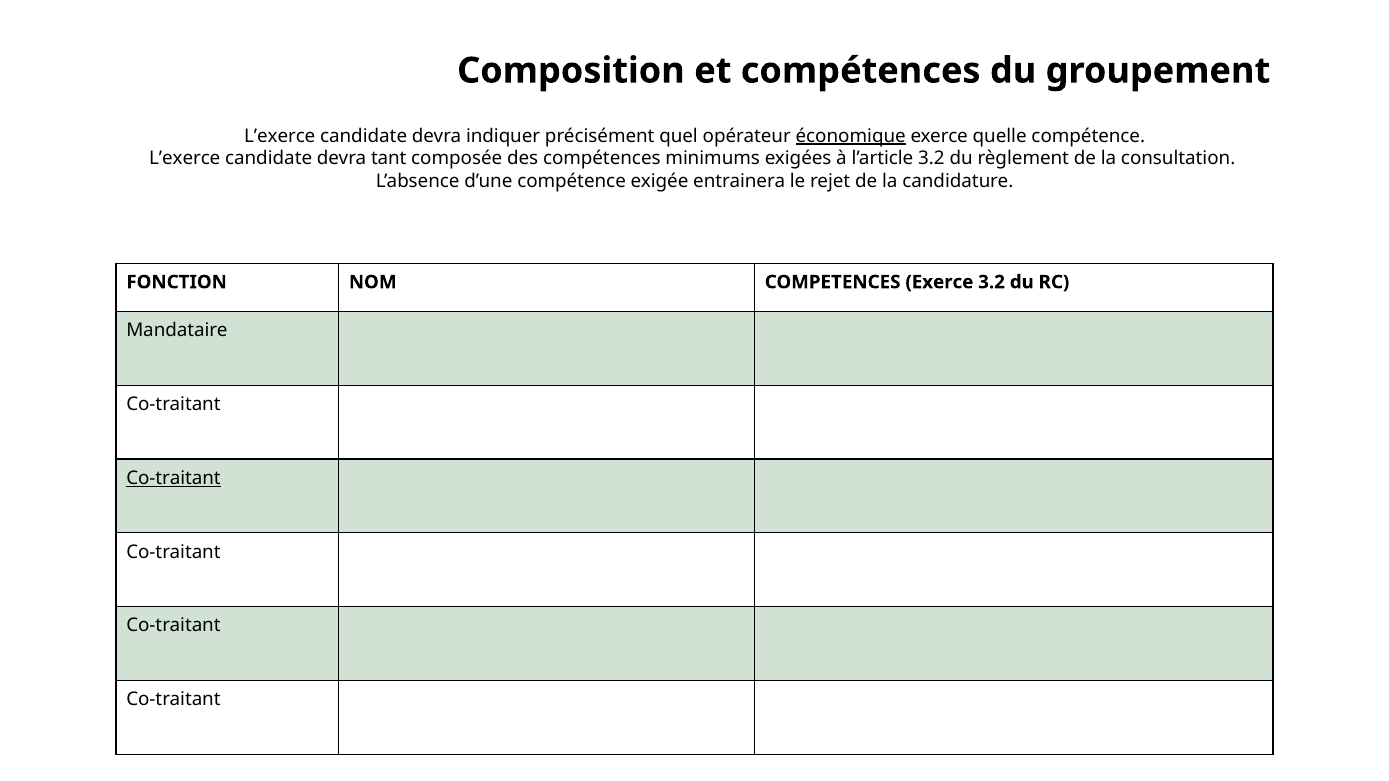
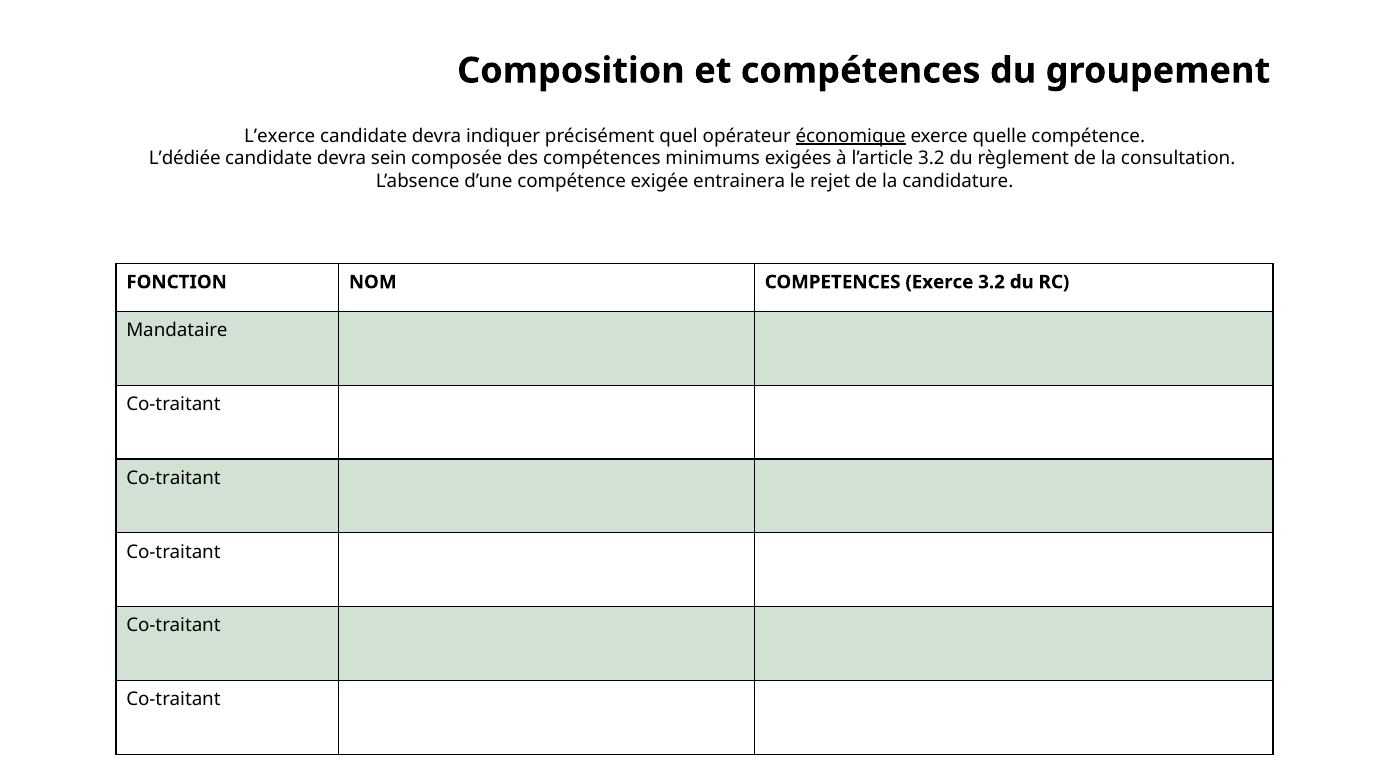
L’exerce at (185, 158): L’exerce -> L’dédiée
tant: tant -> sein
Co-traitant at (174, 478) underline: present -> none
